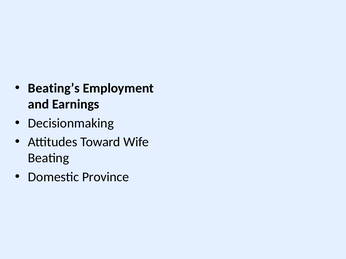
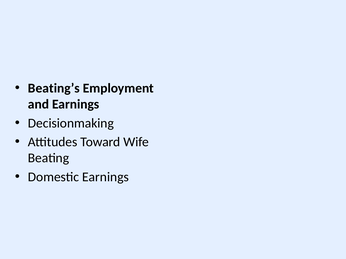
Domestic Province: Province -> Earnings
